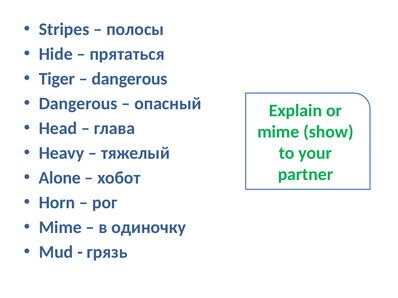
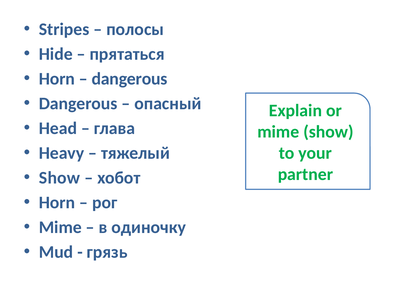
Tiger at (57, 79): Tiger -> Horn
Alone at (60, 178): Alone -> Show
